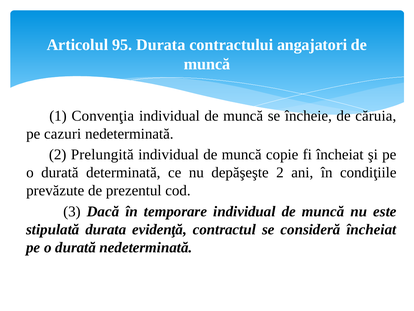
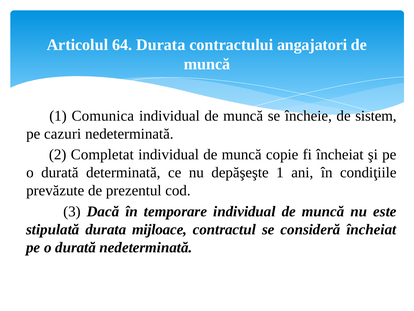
95: 95 -> 64
Convenţia: Convenţia -> Comunica
căruia: căruia -> sistem
Prelungită: Prelungită -> Completat
depăşeşte 2: 2 -> 1
evidenţă: evidenţă -> mijloace
